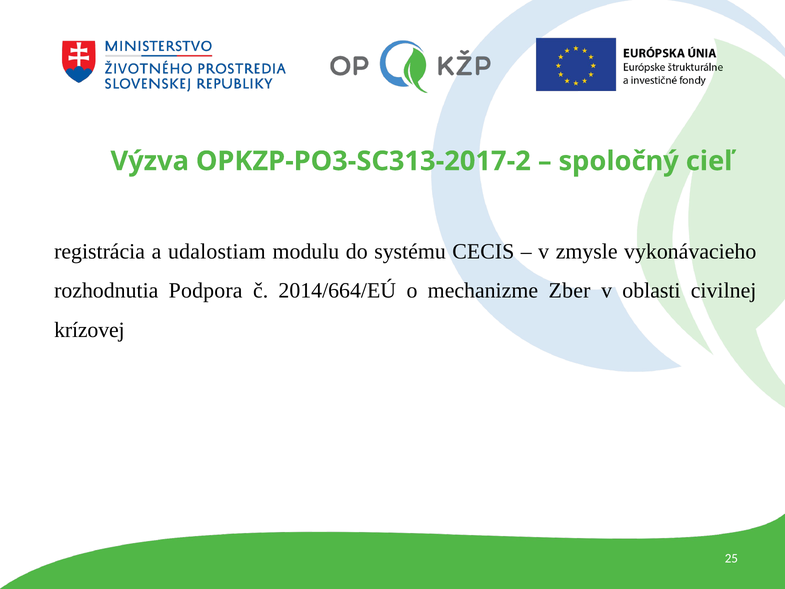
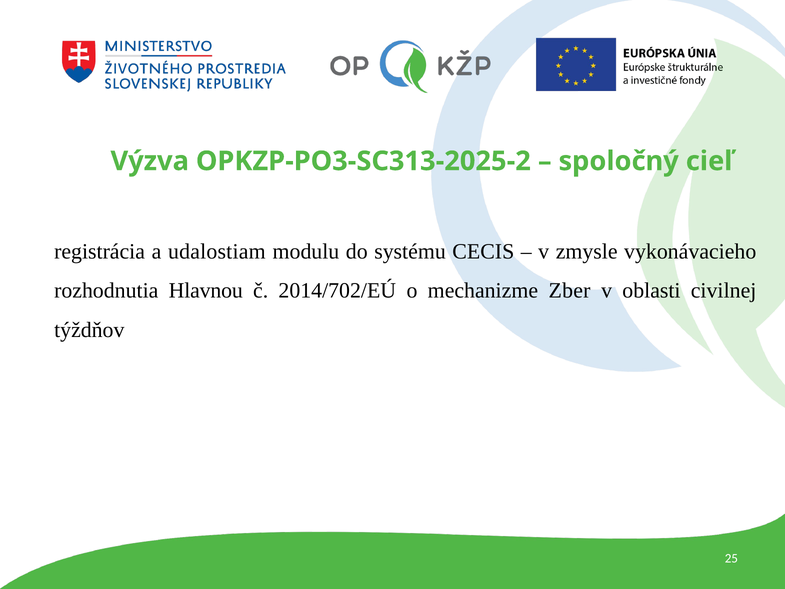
OPKZP-PO3-SC313-2017-2: OPKZP-PO3-SC313-2017-2 -> OPKZP-PO3-SC313-2025-2
Podpora: Podpora -> Hlavnou
2014/664/EÚ: 2014/664/EÚ -> 2014/702/EÚ
krízovej: krízovej -> týždňov
